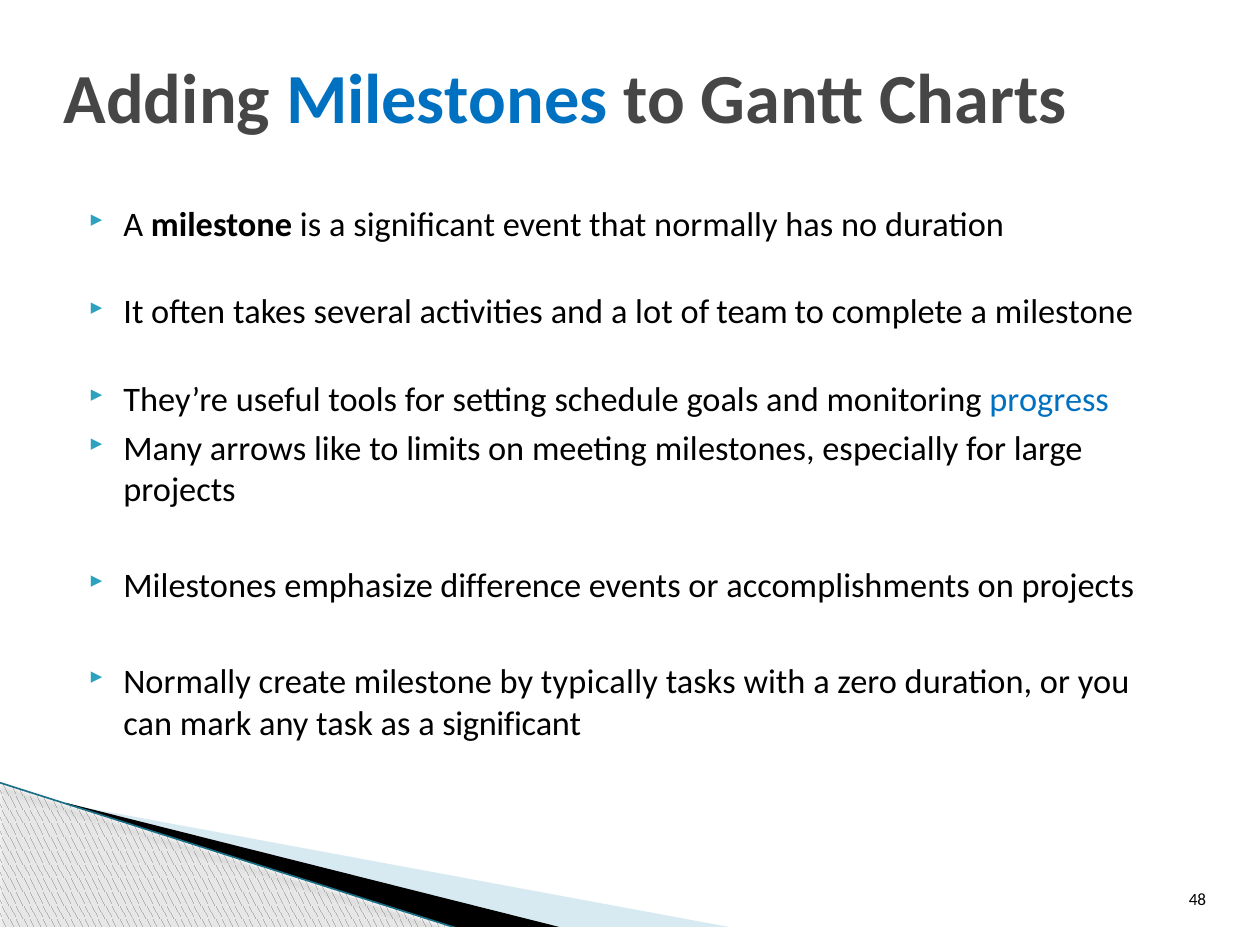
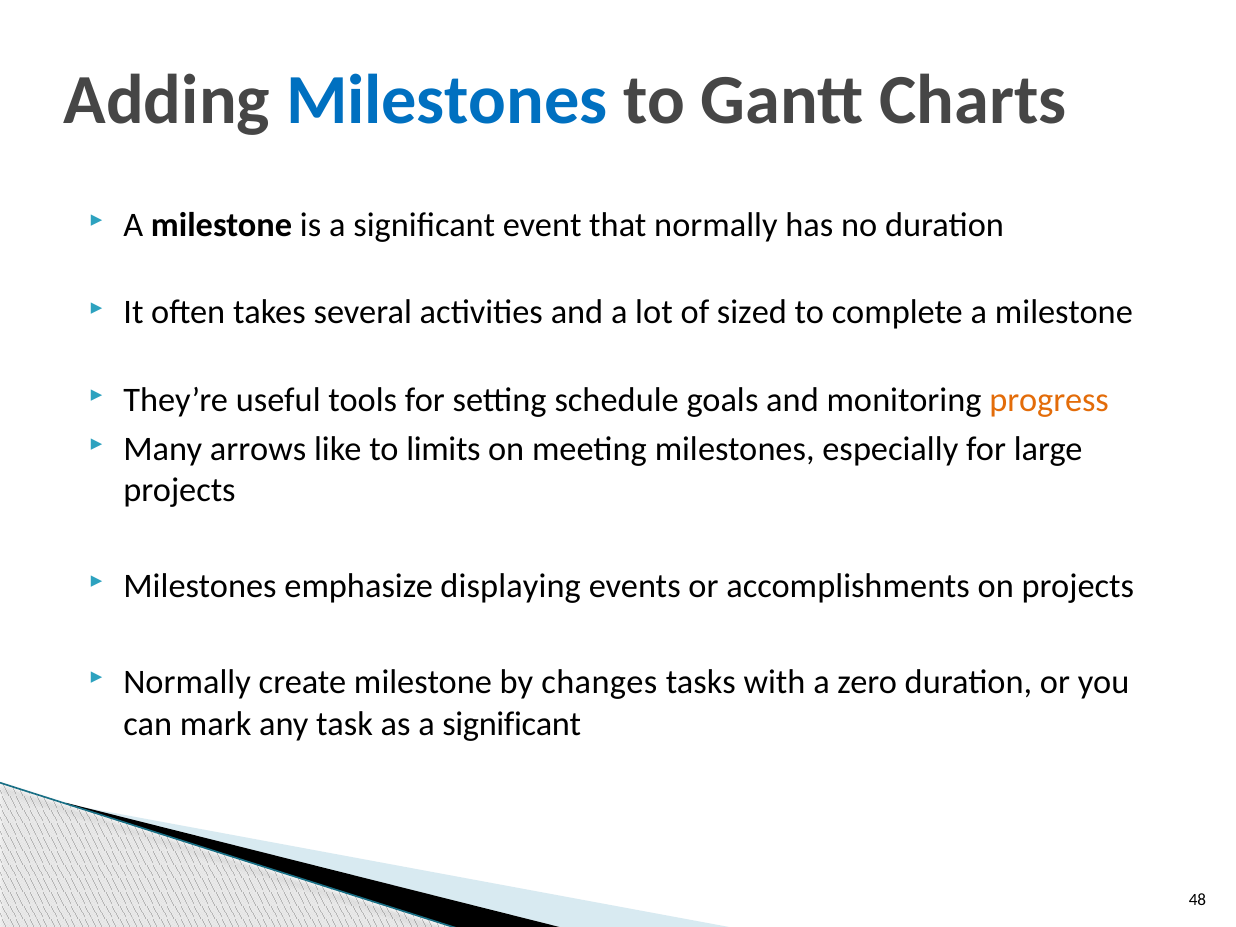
team: team -> sized
progress colour: blue -> orange
difference: difference -> displaying
typically: typically -> changes
